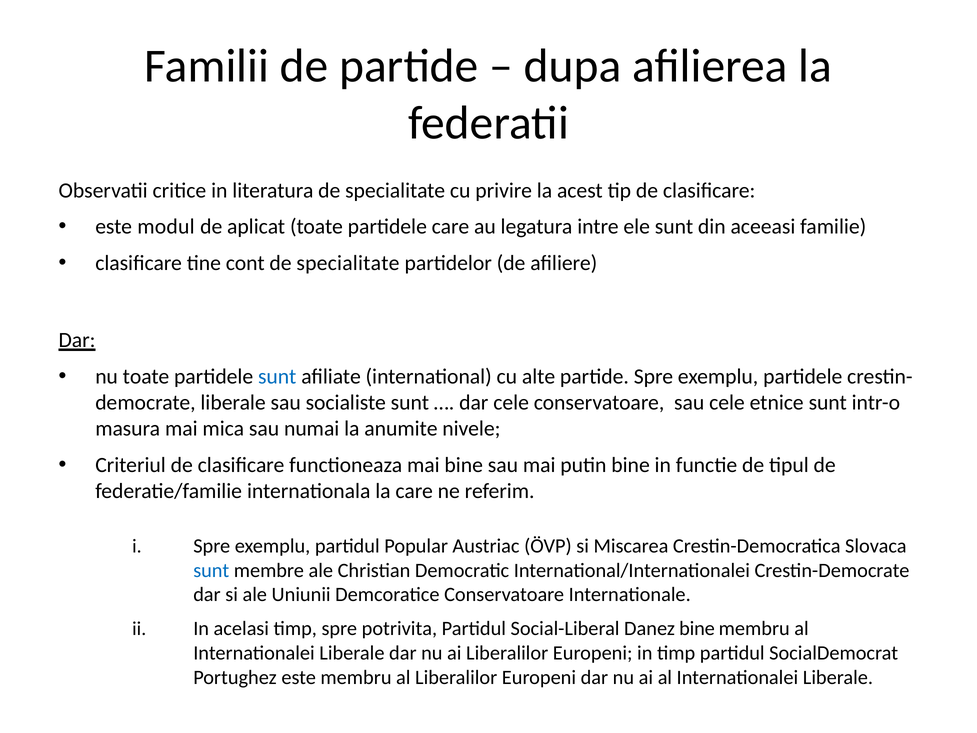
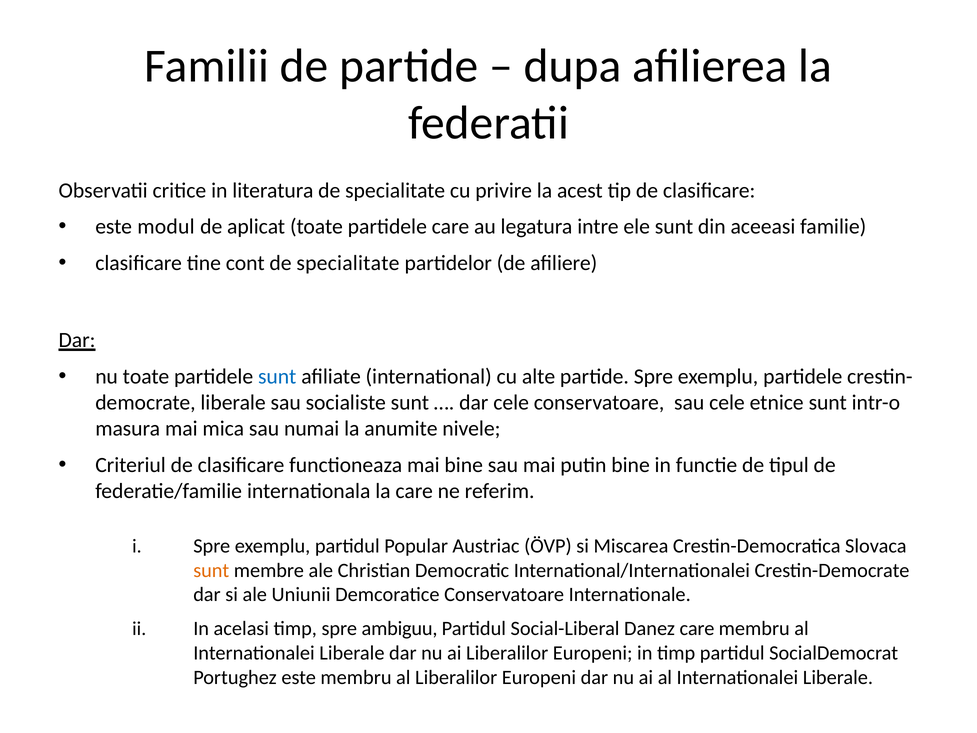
sunt at (211, 570) colour: blue -> orange
potrivita: potrivita -> ambiguu
Danez bine: bine -> care
